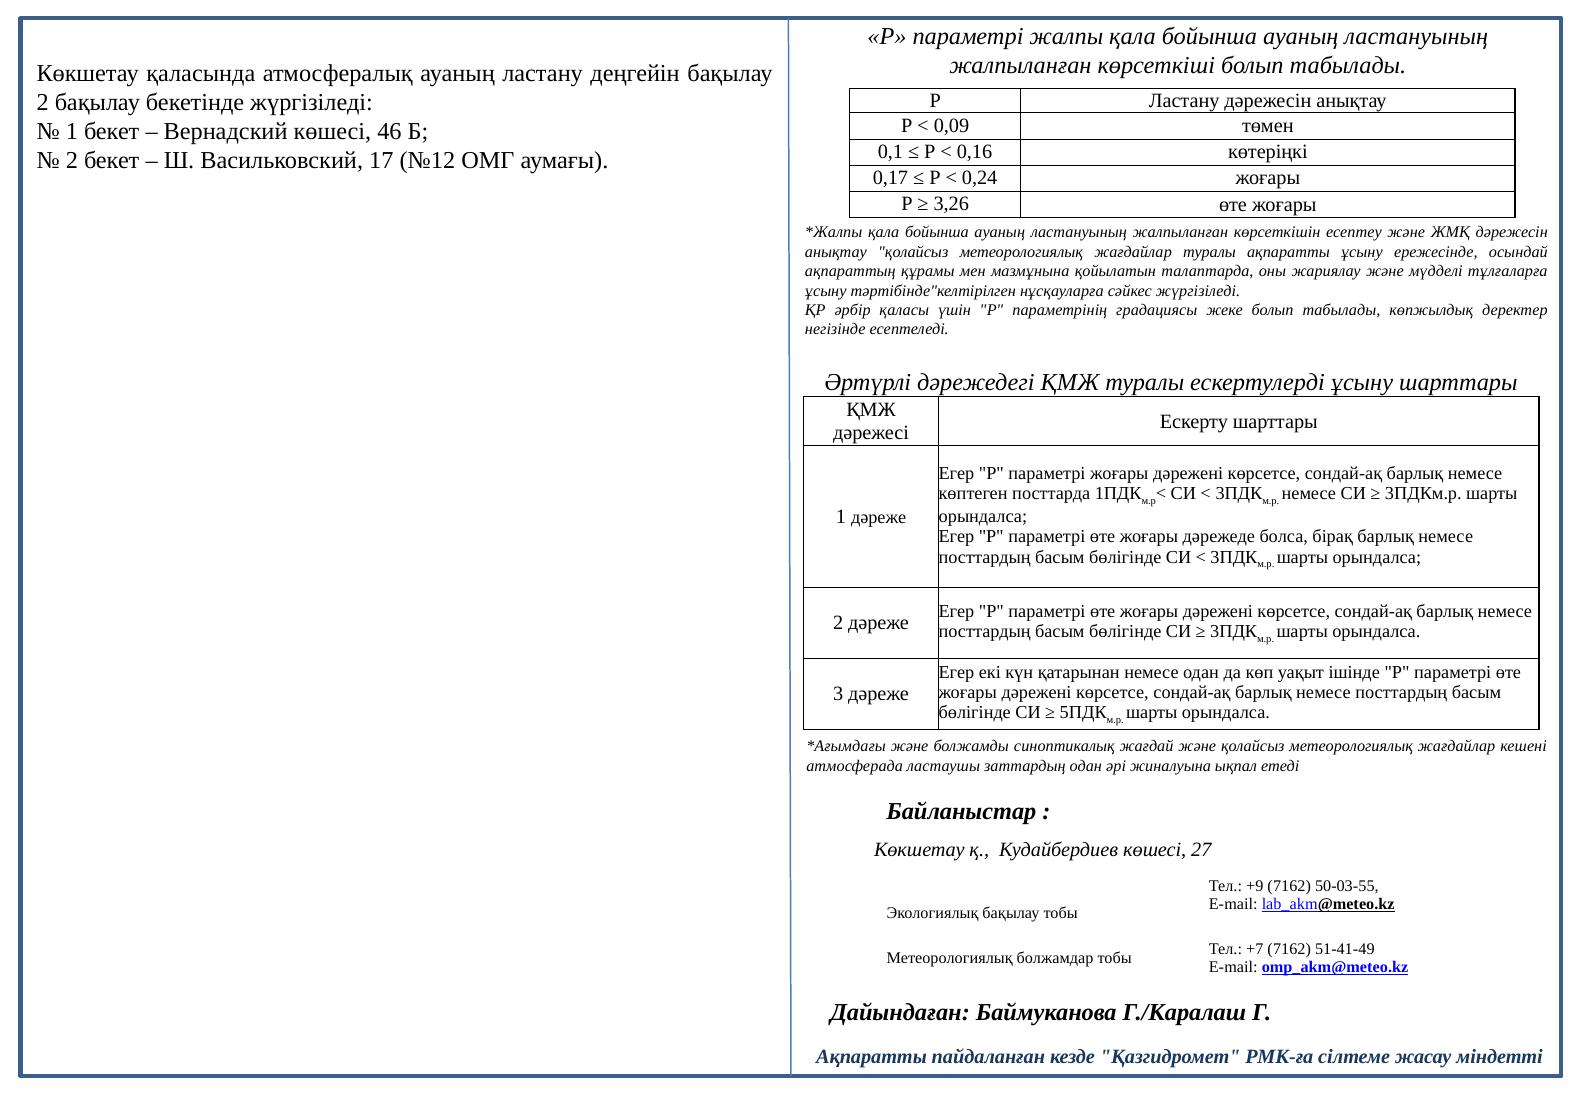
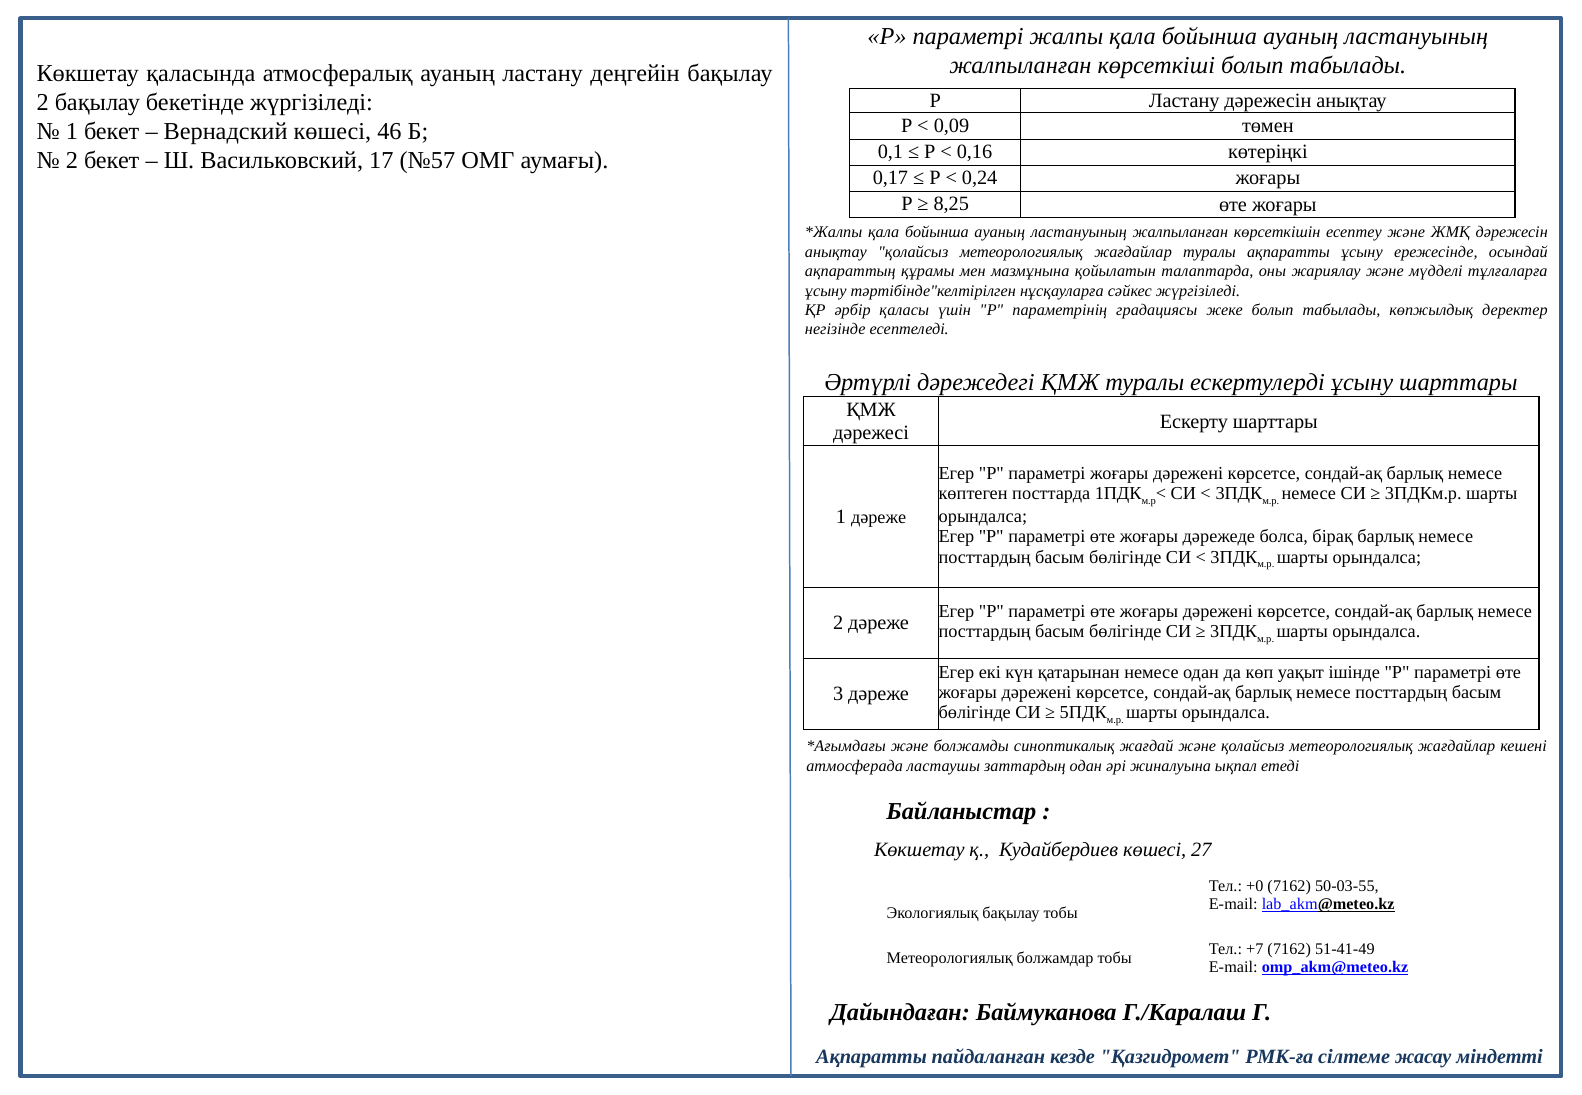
№12: №12 -> №57
3,26: 3,26 -> 8,25
+9: +9 -> +0
